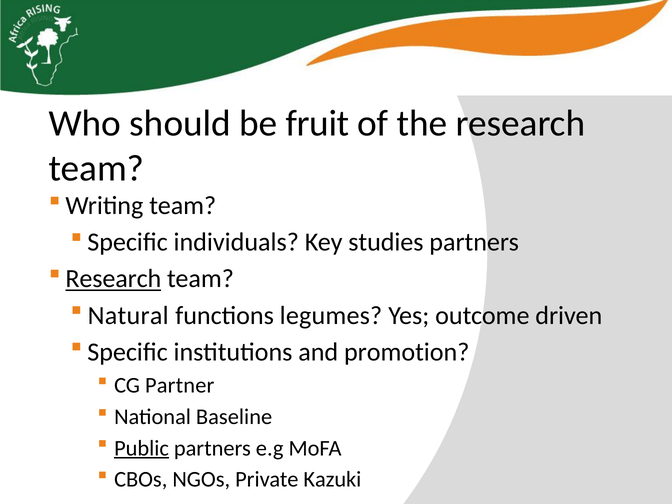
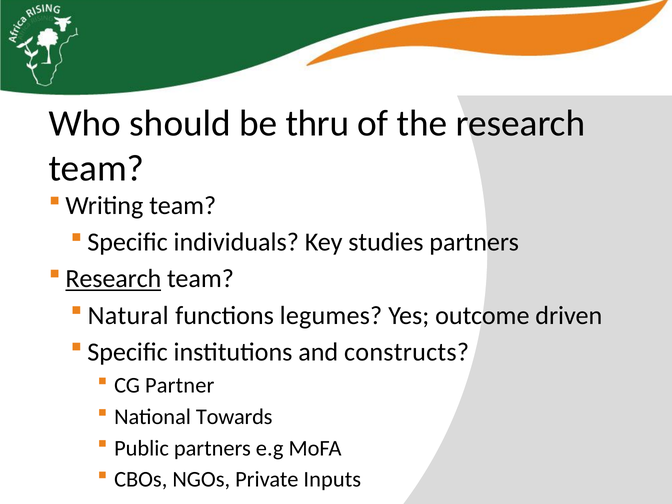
fruit: fruit -> thru
promotion: promotion -> constructs
Baseline: Baseline -> Towards
Public underline: present -> none
Kazuki: Kazuki -> Inputs
